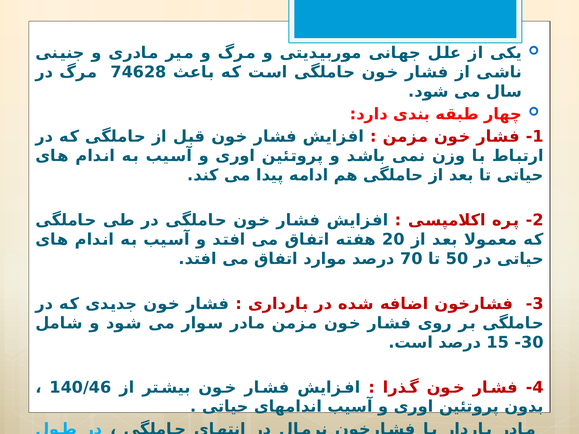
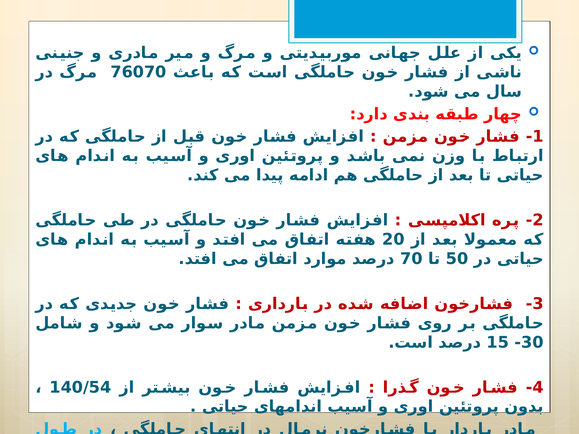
74628: 74628 -> 76070
140/46: 140/46 -> 140/54
